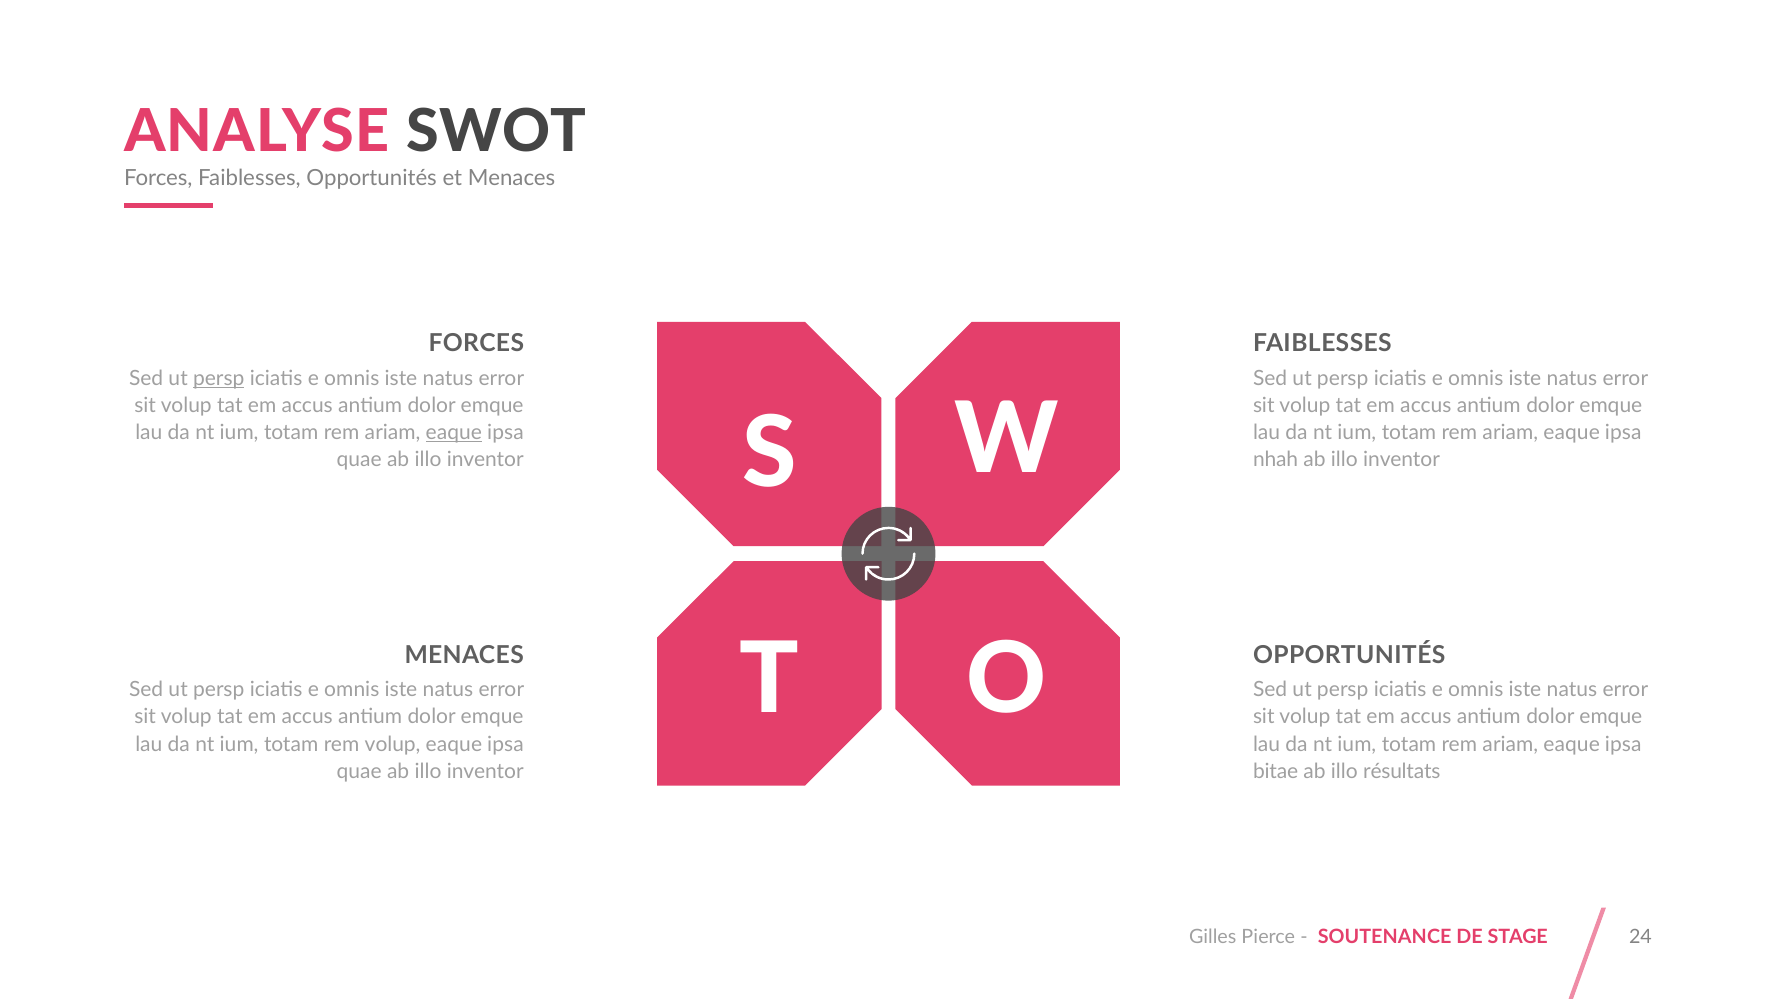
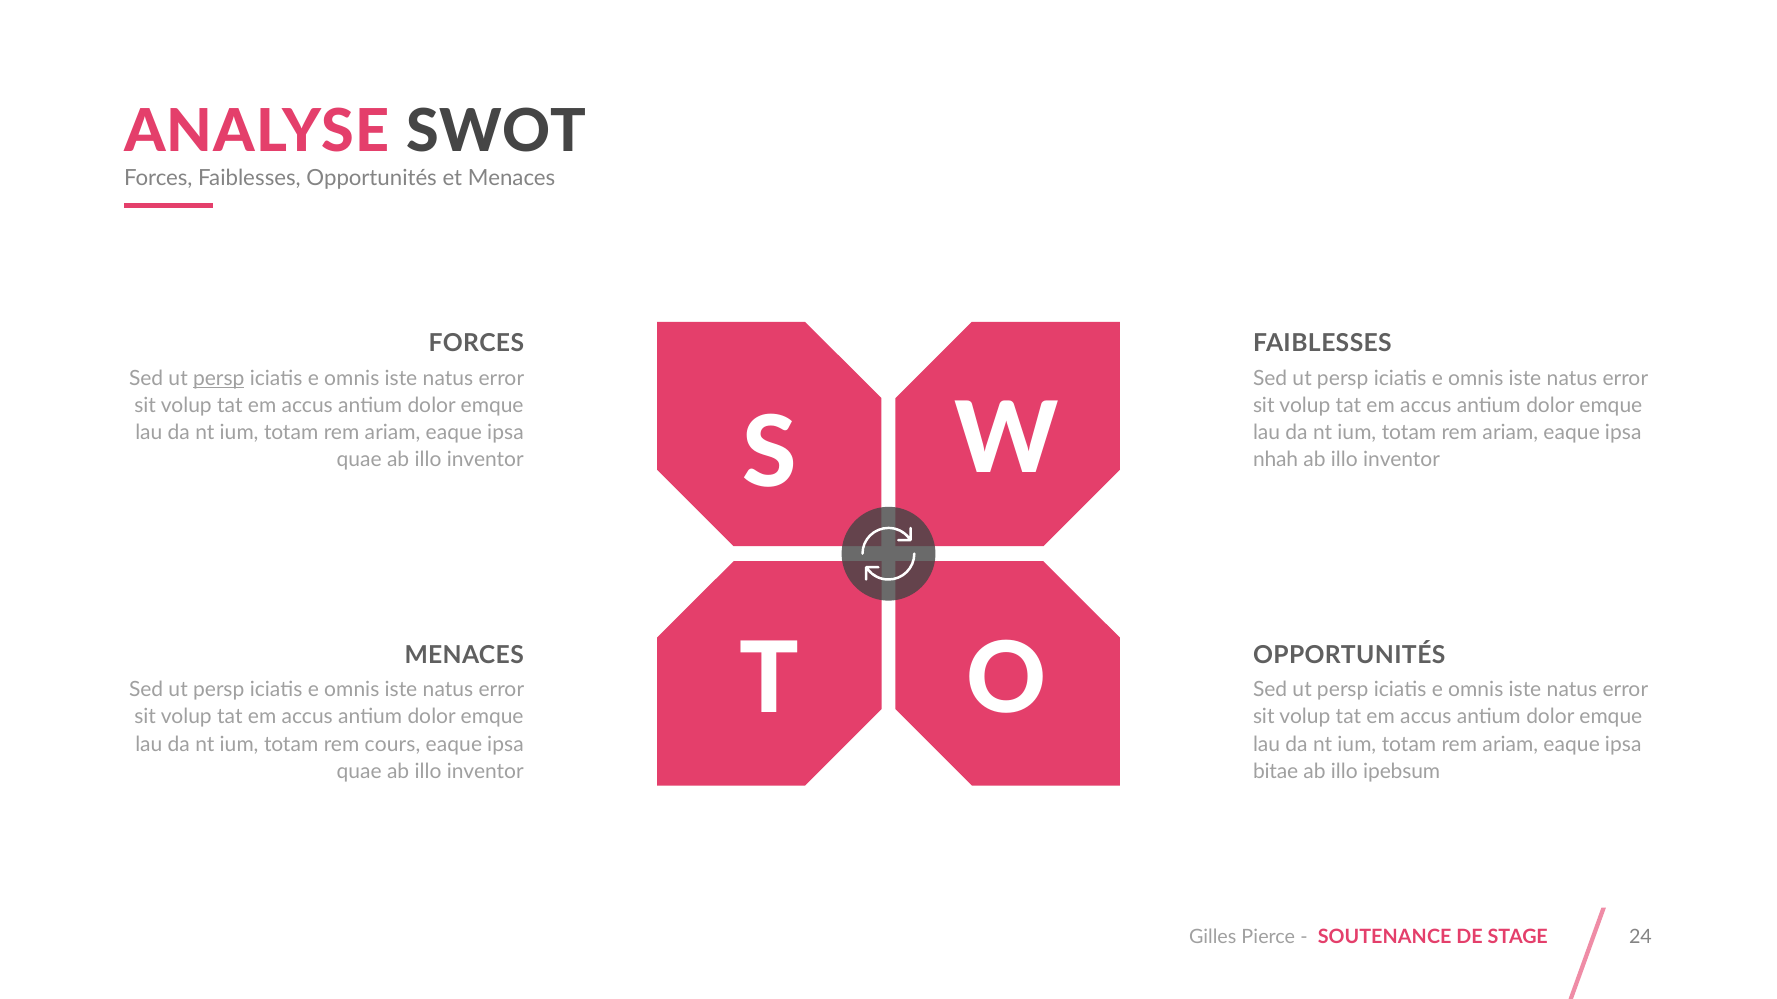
eaque at (454, 433) underline: present -> none
rem volup: volup -> cours
résultats: résultats -> ipebsum
